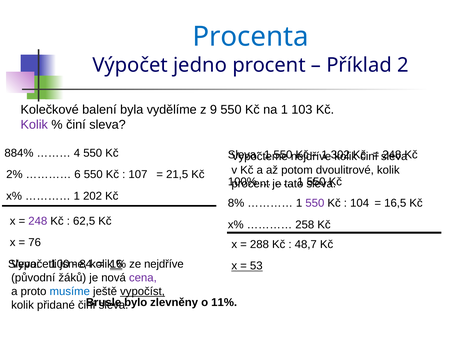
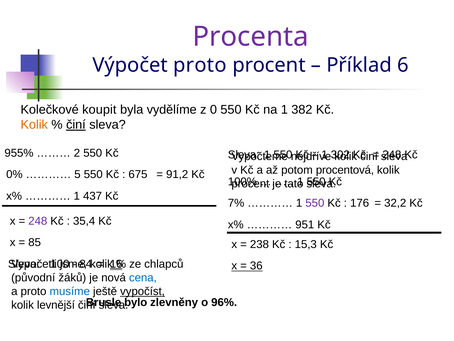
Procenta colour: blue -> purple
Výpočet jedno: jedno -> proto
2: 2 -> 6
balení: balení -> koupit
9: 9 -> 0
103: 103 -> 382
Kolik at (34, 125) colour: purple -> orange
činí at (76, 125) underline: none -> present
884%: 884% -> 955%
4: 4 -> 2
dvoulitrové: dvoulitrové -> procentová
2%: 2% -> 0%
6: 6 -> 5
107: 107 -> 675
21,5: 21,5 -> 91,2
202: 202 -> 437
8%: 8% -> 7%
104: 104 -> 176
16,5: 16,5 -> 32,2
62,5: 62,5 -> 35,4
258: 258 -> 951
76: 76 -> 85
288: 288 -> 238
48,7: 48,7 -> 15,3
ze nejdříve: nejdříve -> chlapců
53: 53 -> 36
cena colour: purple -> blue
11%: 11% -> 96%
přidané: přidané -> levnější
